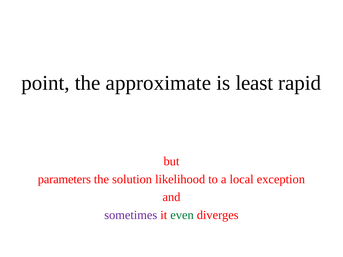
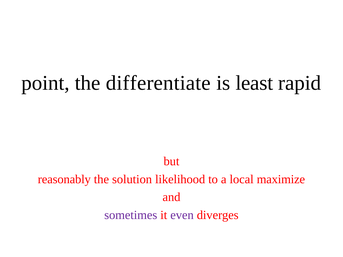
approximate: approximate -> differentiate
parameters: parameters -> reasonably
exception: exception -> maximize
even colour: green -> purple
